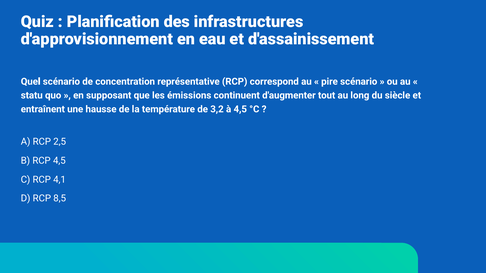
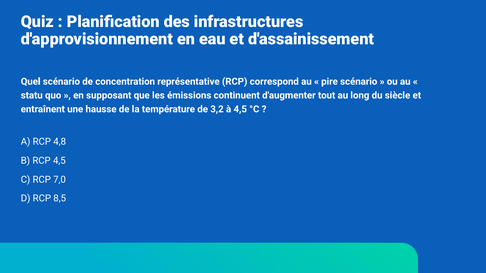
2,5: 2,5 -> 4,8
4,1: 4,1 -> 7,0
